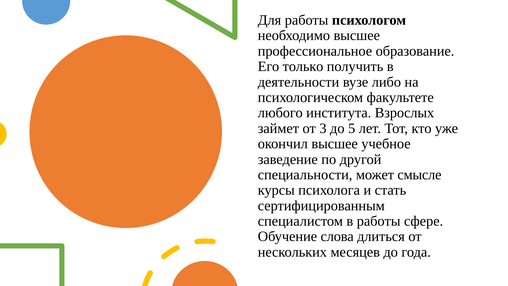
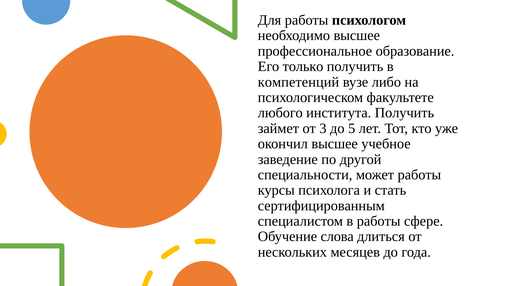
деятельности: деятельности -> компетенций
института Взрослых: Взрослых -> Получить
может смысле: смысле -> работы
